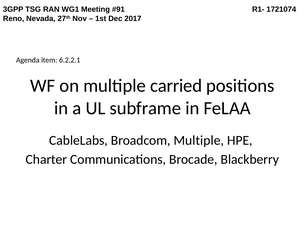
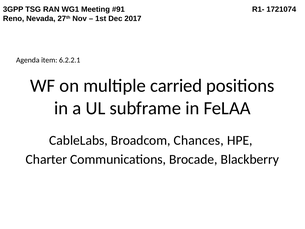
Broadcom Multiple: Multiple -> Chances
